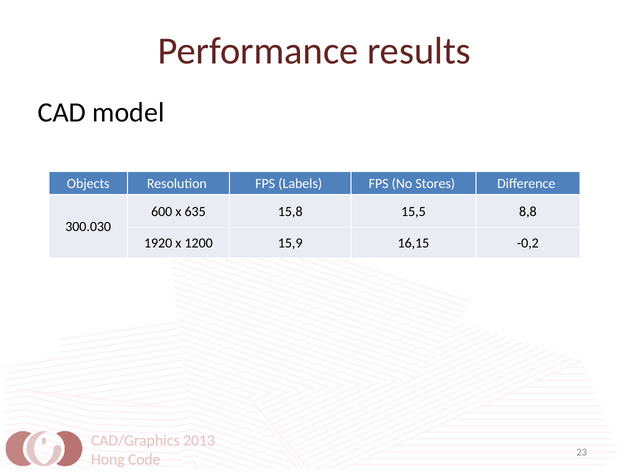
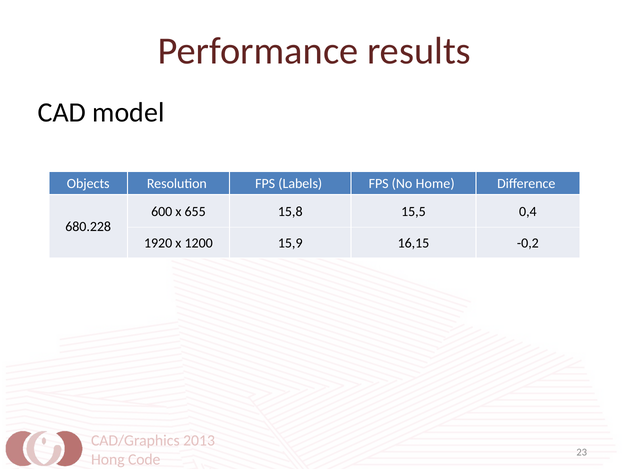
Stores: Stores -> Home
635: 635 -> 655
8,8: 8,8 -> 0,4
300.030: 300.030 -> 680.228
